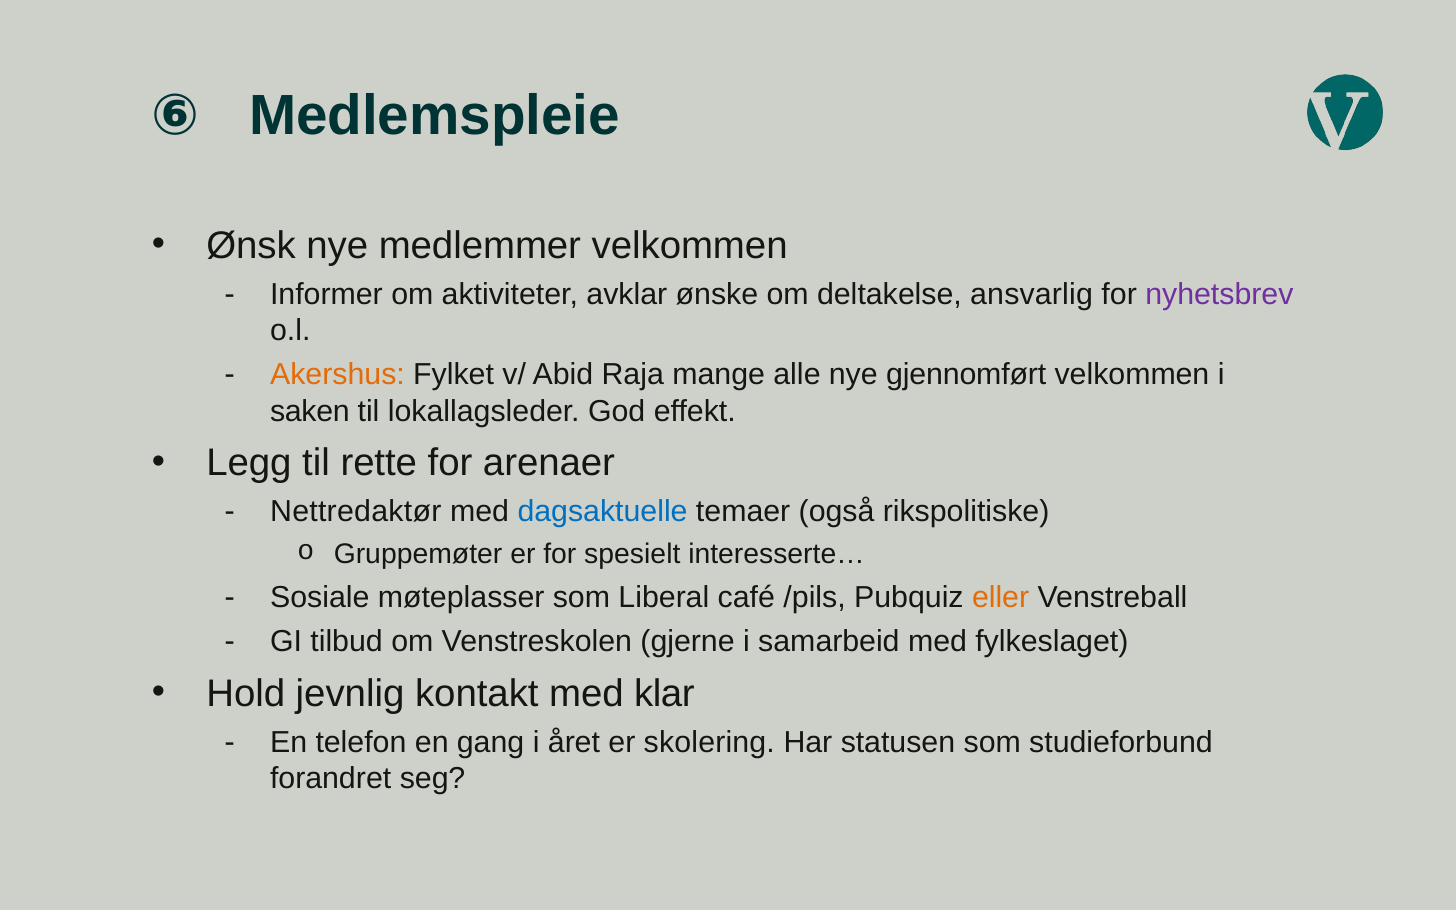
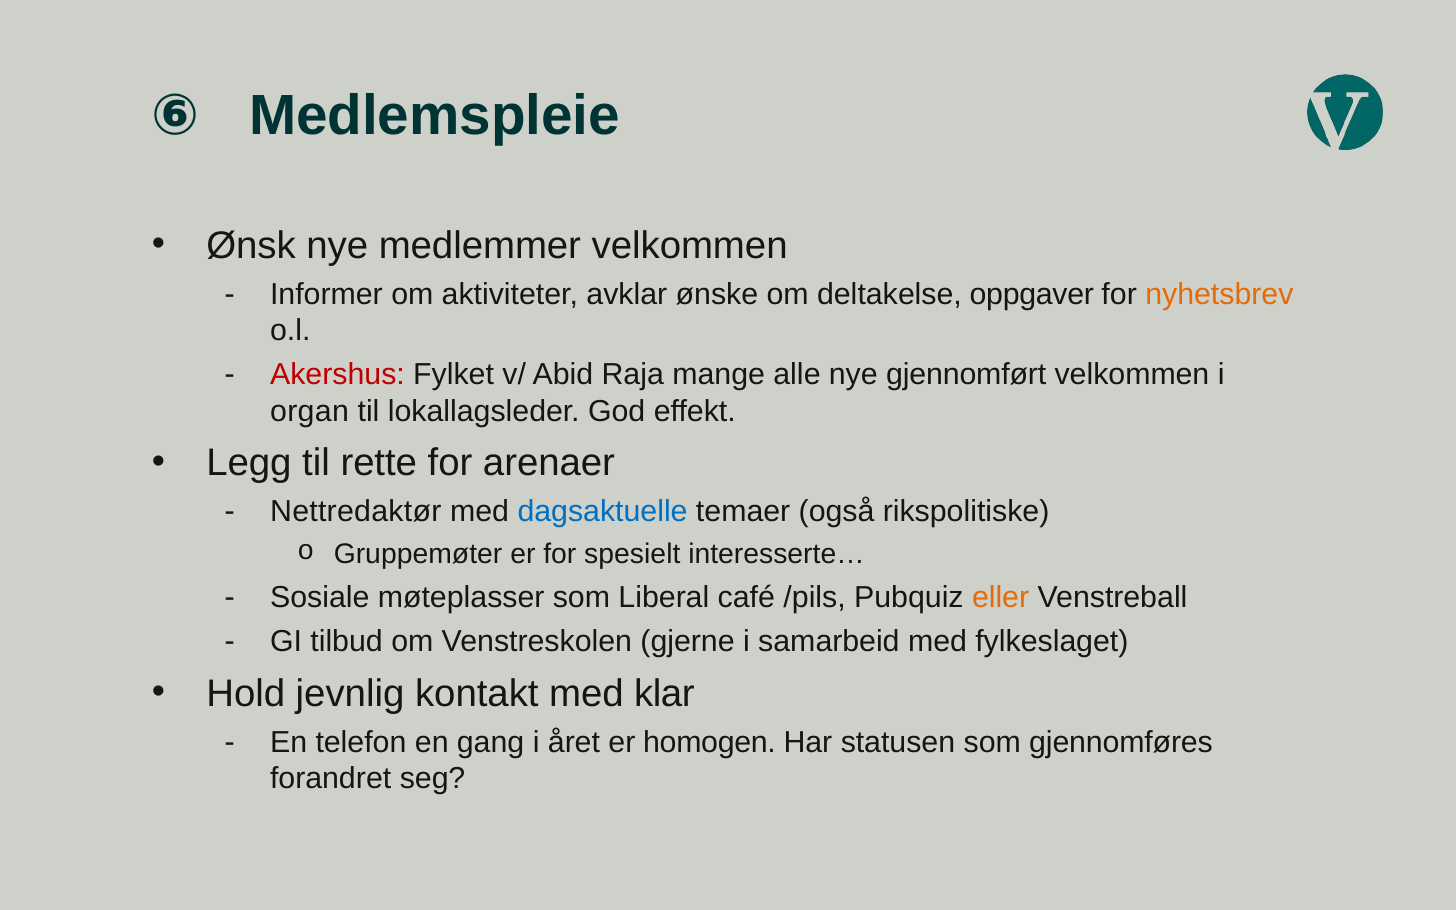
ansvarlig: ansvarlig -> oppgaver
nyhetsbrev colour: purple -> orange
Akershus colour: orange -> red
saken: saken -> organ
skolering: skolering -> homogen
studieforbund: studieforbund -> gjennomføres
